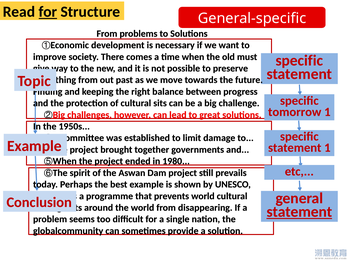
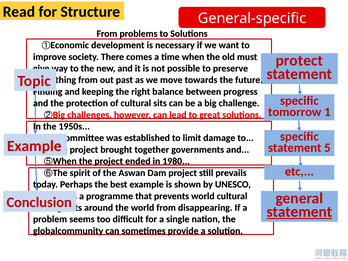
for at (48, 12) underline: present -> none
specific at (299, 60): specific -> protect
statement 1: 1 -> 5
